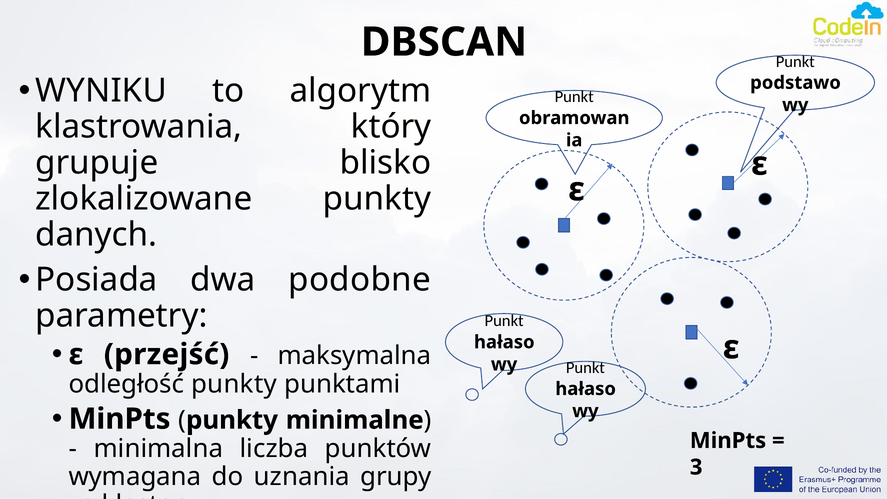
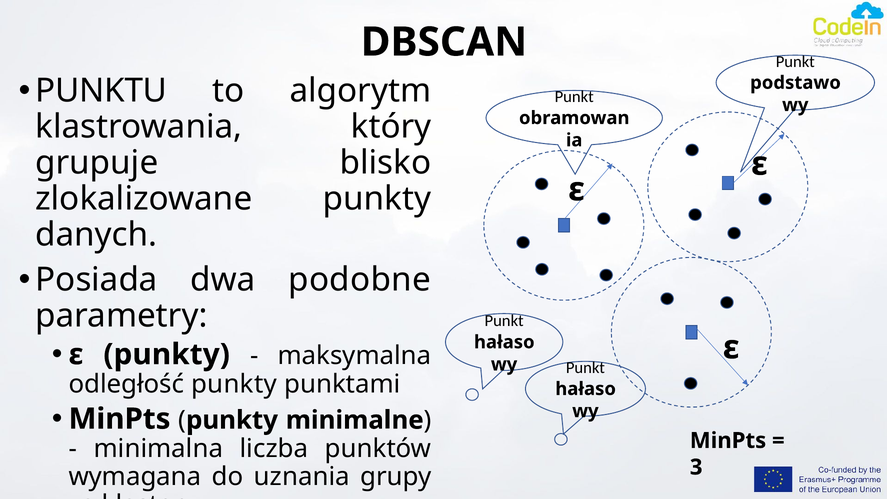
WYNIKU: WYNIKU -> PUNKTU
ε przejść: przejść -> punkty
